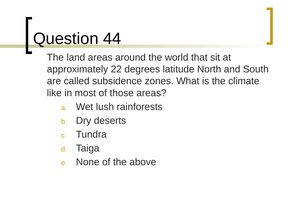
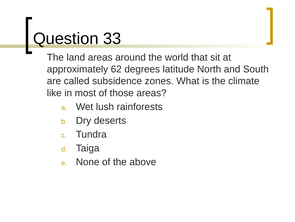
44: 44 -> 33
22: 22 -> 62
